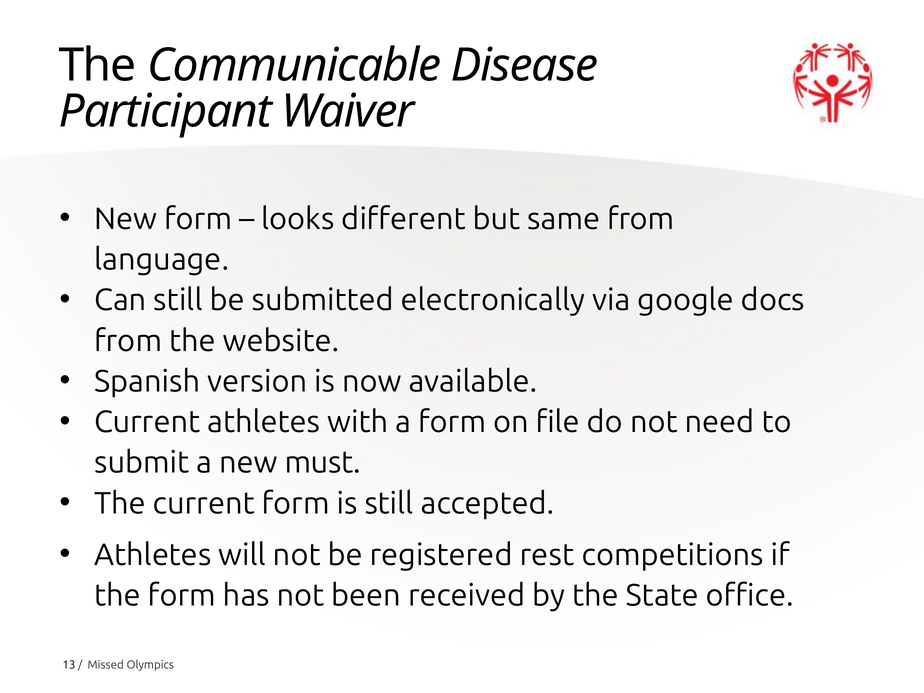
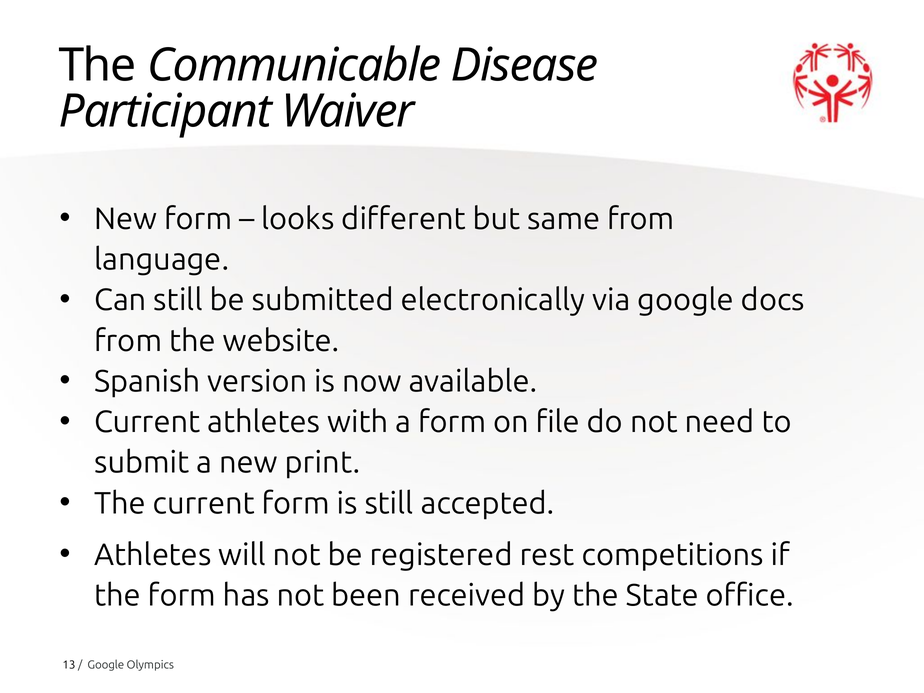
must: must -> print
Missed at (106, 665): Missed -> Google
